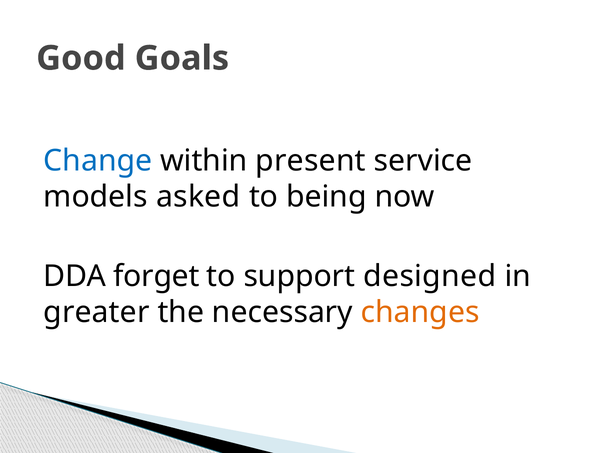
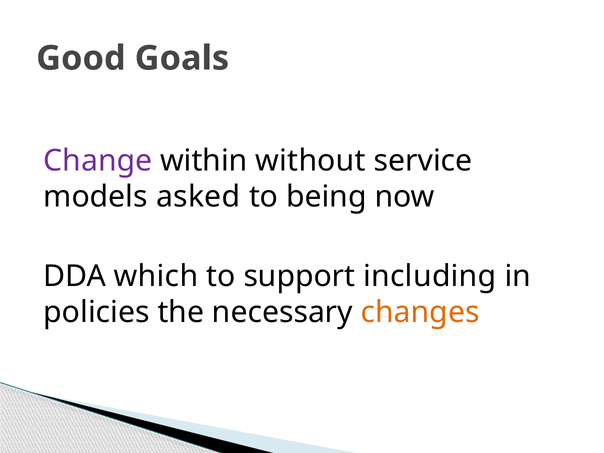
Change colour: blue -> purple
present: present -> without
forget: forget -> which
designed: designed -> including
greater: greater -> policies
